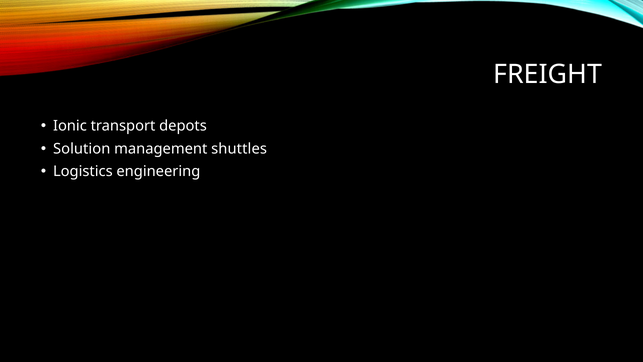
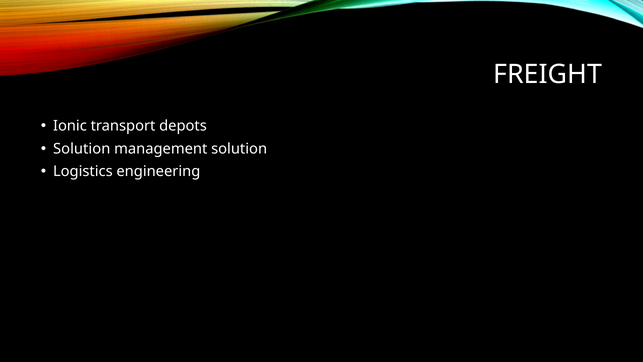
management shuttles: shuttles -> solution
